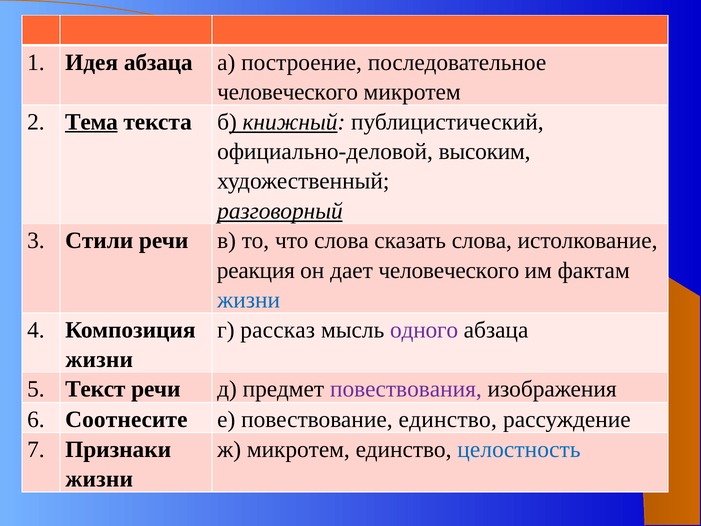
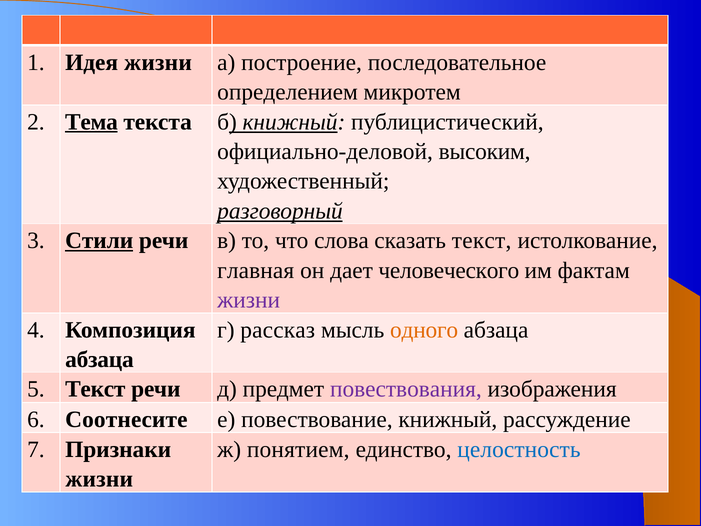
Идея абзаца: абзаца -> жизни
человеческого at (288, 92): человеческого -> определением
Стили underline: none -> present
сказать слова: слова -> текст
реакция: реакция -> главная
жизни at (249, 300) colour: blue -> purple
одного colour: purple -> orange
жизни at (99, 359): жизни -> абзаца
повествование единство: единство -> книжный
ж микротем: микротем -> понятием
